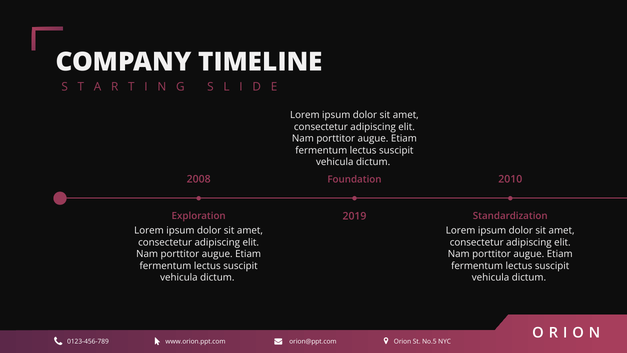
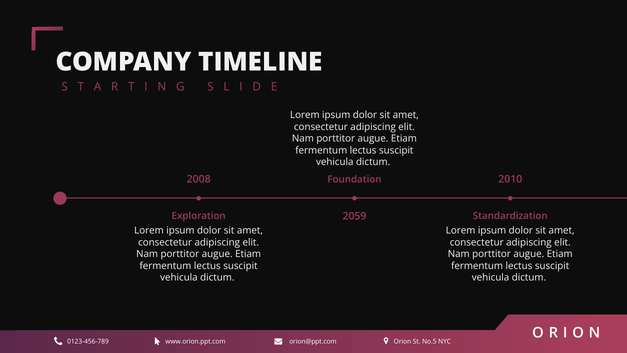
2019: 2019 -> 2059
